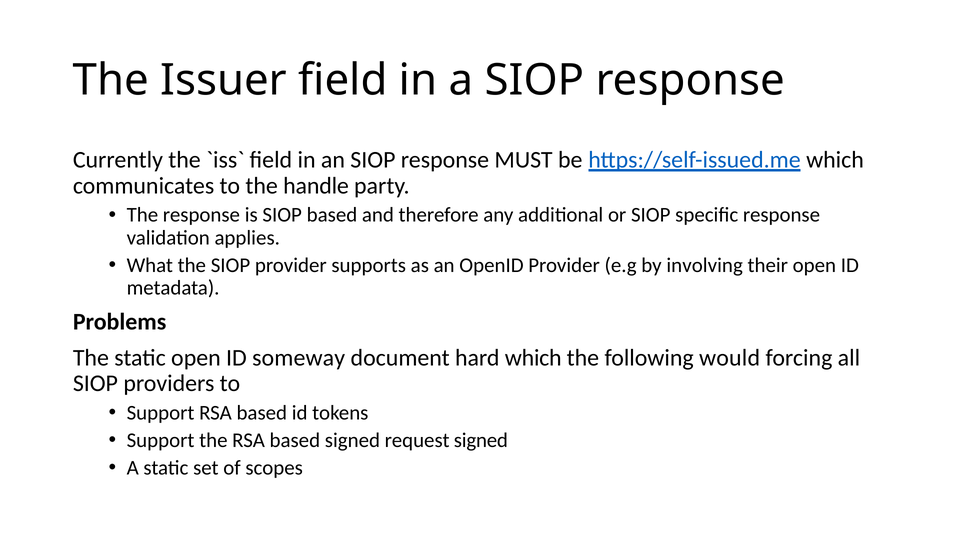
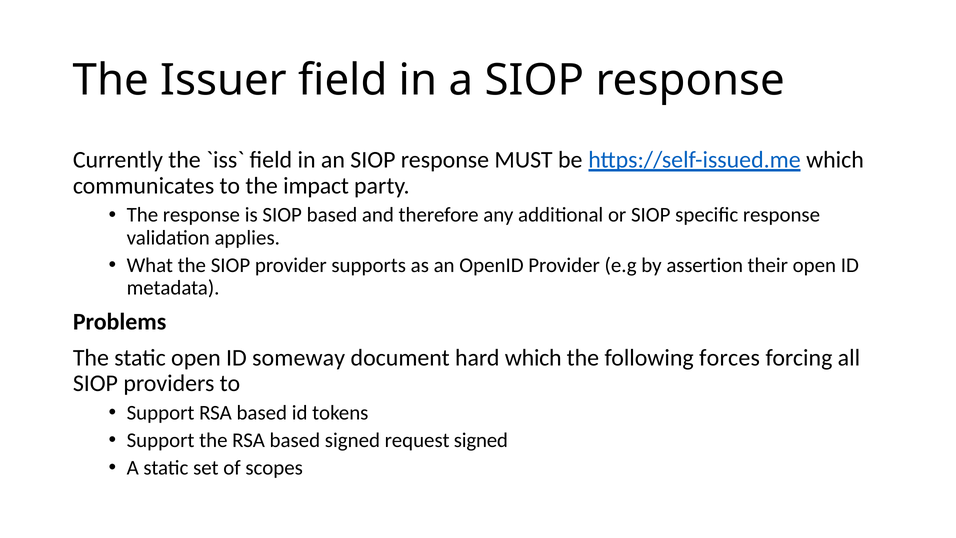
handle: handle -> impact
involving: involving -> assertion
would: would -> forces
